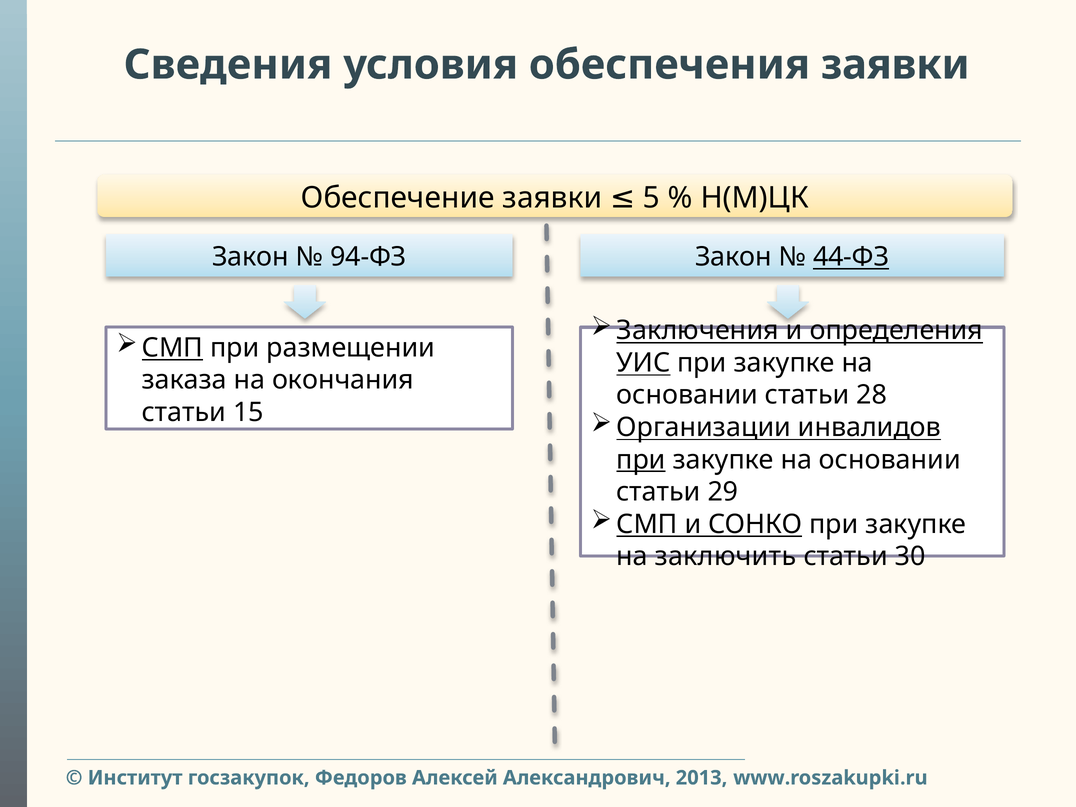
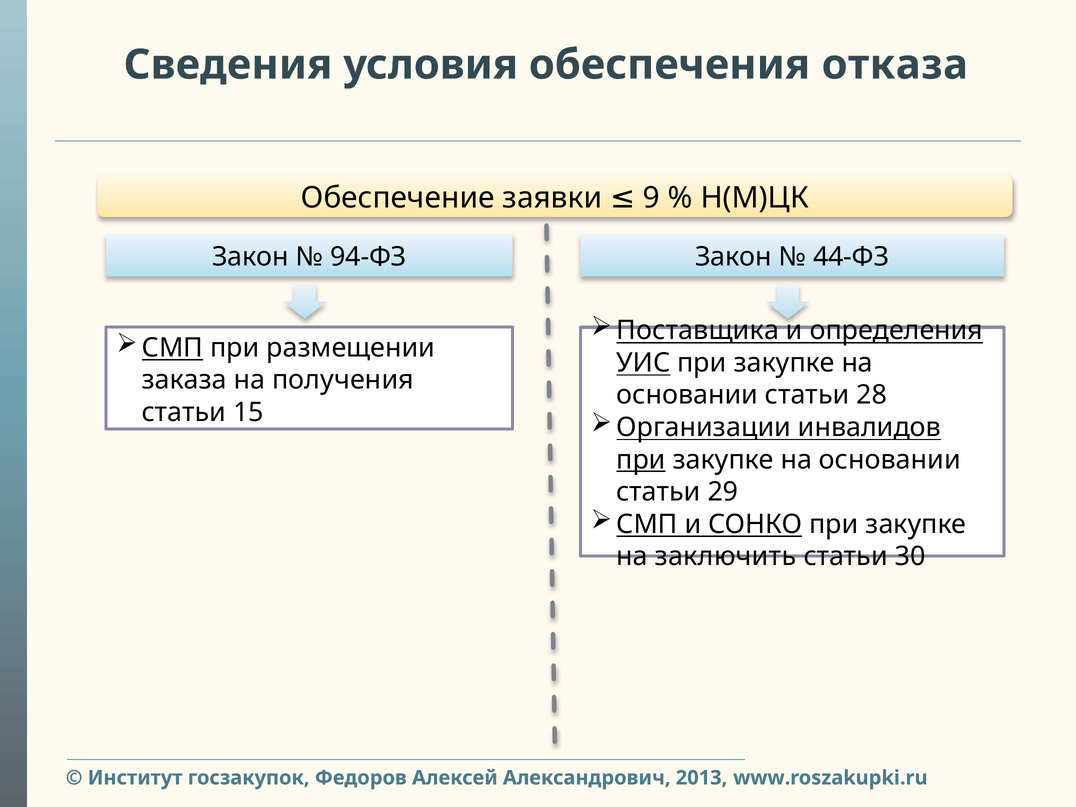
обеспечения заявки: заявки -> отказа
5: 5 -> 9
44-ФЗ underline: present -> none
Заключения: Заключения -> Поставщика
окончания: окончания -> получения
